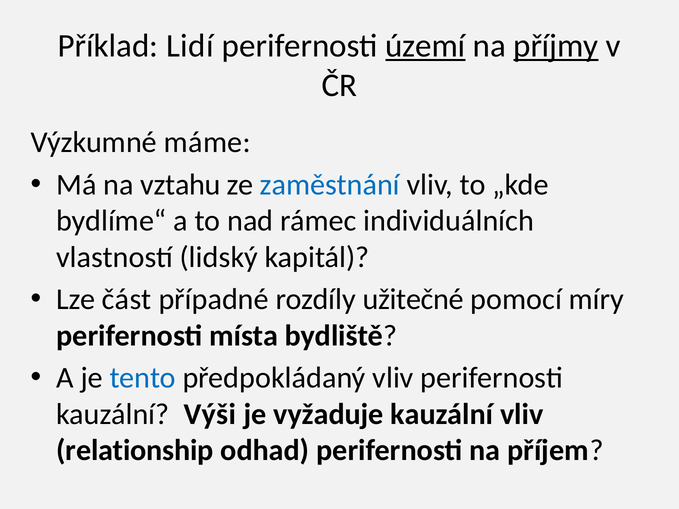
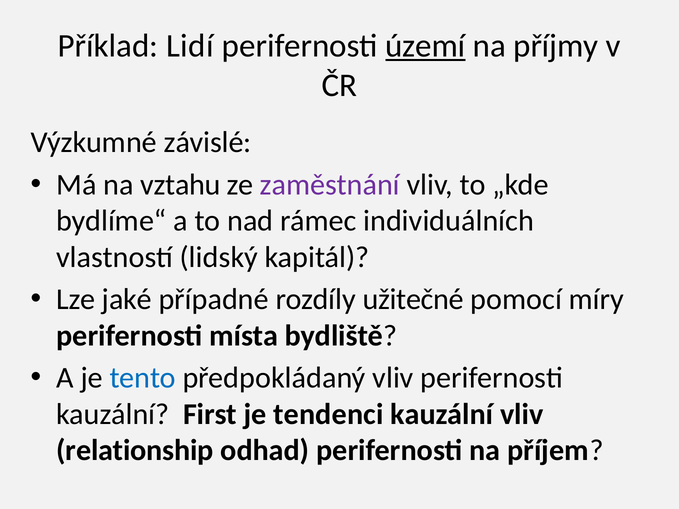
příjmy underline: present -> none
máme: máme -> závislé
zaměstnání colour: blue -> purple
část: část -> jaké
Výši: Výši -> First
vyžaduje: vyžaduje -> tendenci
